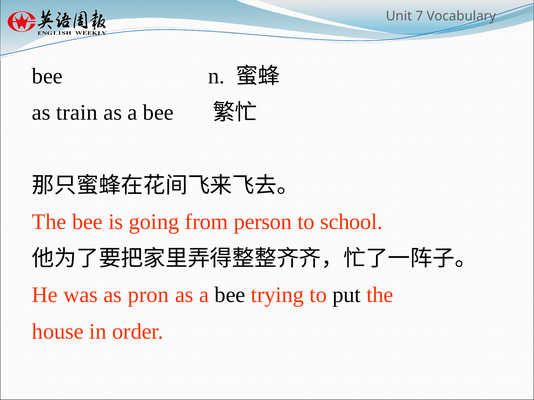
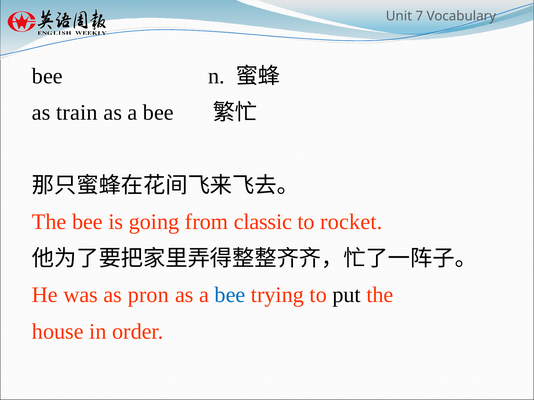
person: person -> classic
school: school -> rocket
bee at (230, 295) colour: black -> blue
